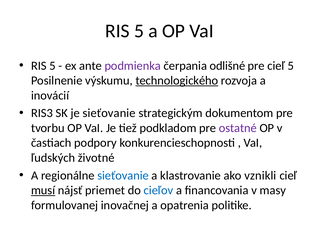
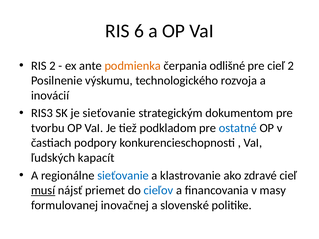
5 at (139, 31): 5 -> 6
5 at (53, 66): 5 -> 2
podmienka colour: purple -> orange
cieľ 5: 5 -> 2
technologického underline: present -> none
ostatné colour: purple -> blue
životné: životné -> kapacít
vznikli: vznikli -> zdravé
opatrenia: opatrenia -> slovenské
